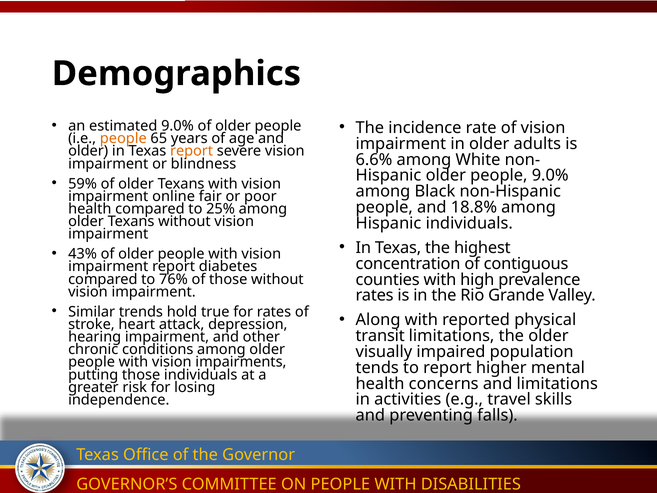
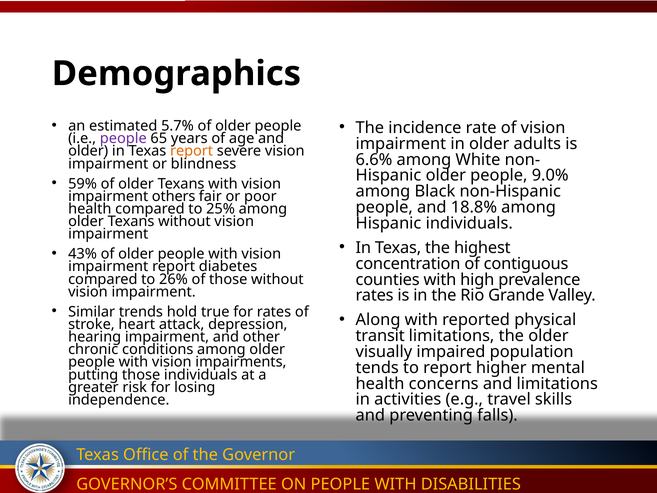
estimated 9.0%: 9.0% -> 5.7%
people at (123, 139) colour: orange -> purple
online: online -> others
76%: 76% -> 26%
